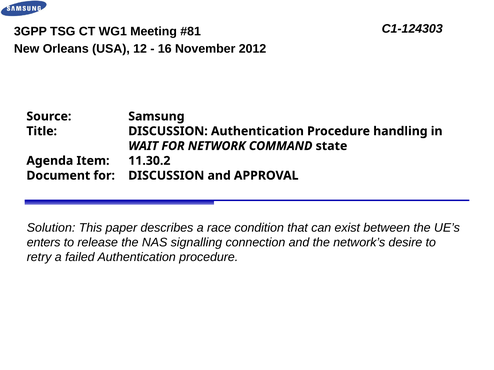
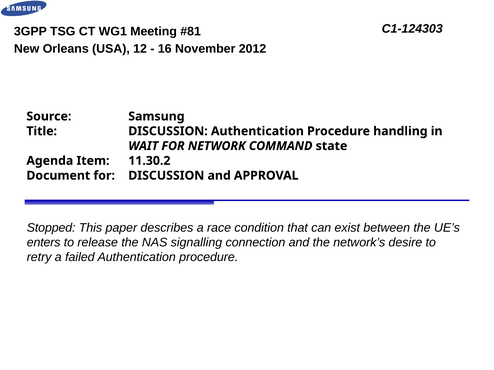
Solution: Solution -> Stopped
